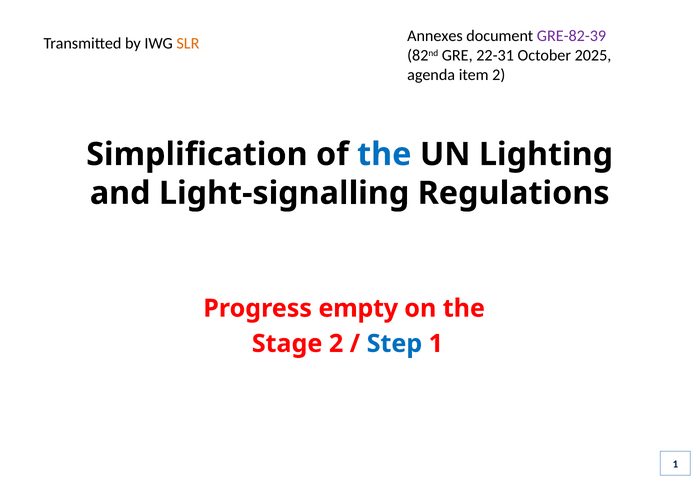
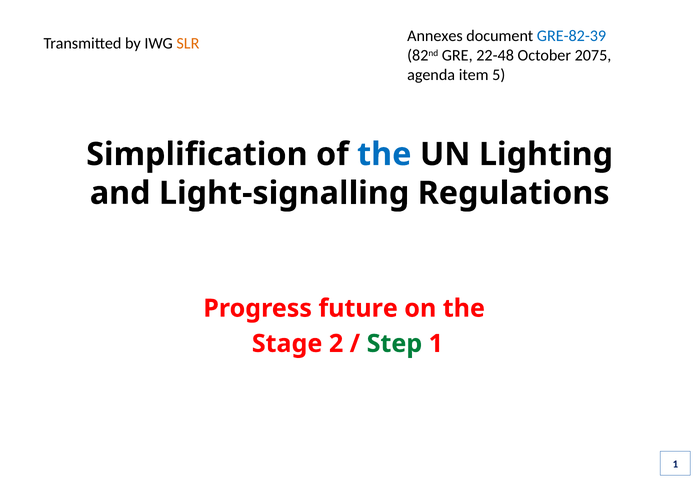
GRE-82-39 colour: purple -> blue
22-31: 22-31 -> 22-48
2025: 2025 -> 2075
item 2: 2 -> 5
empty: empty -> future
Step colour: blue -> green
